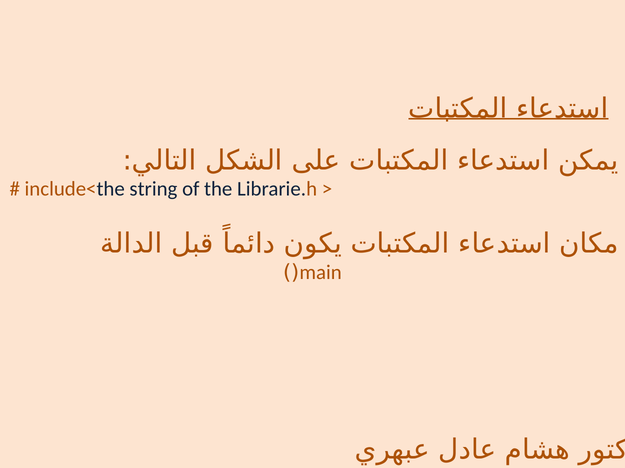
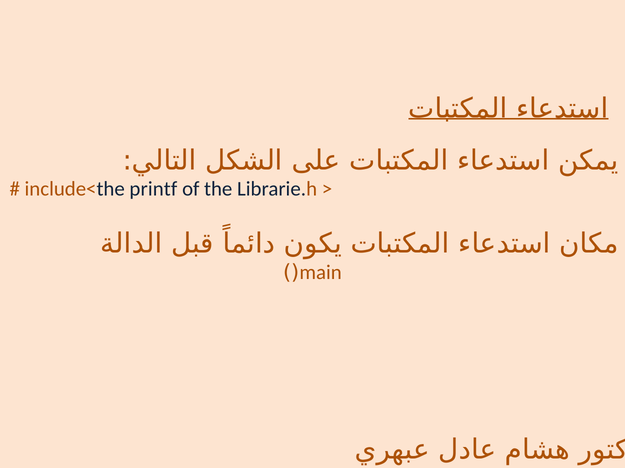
string: string -> printf
